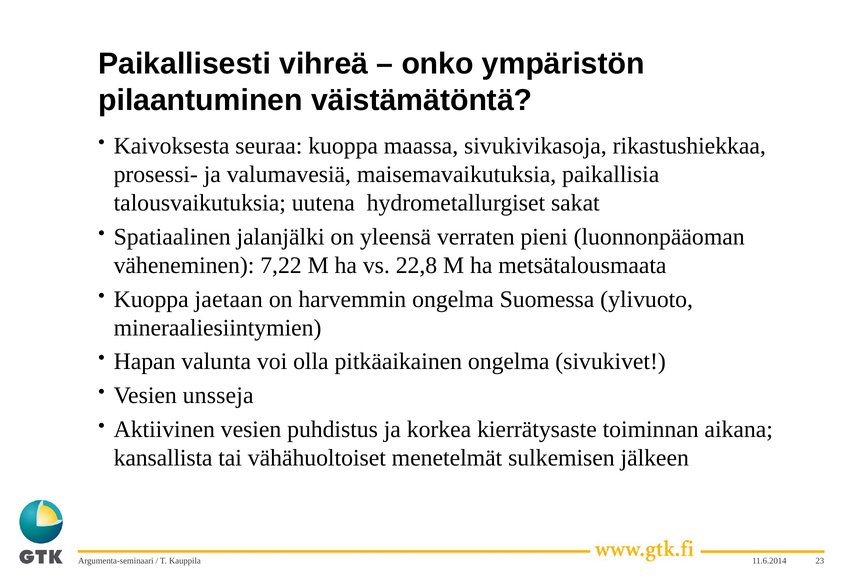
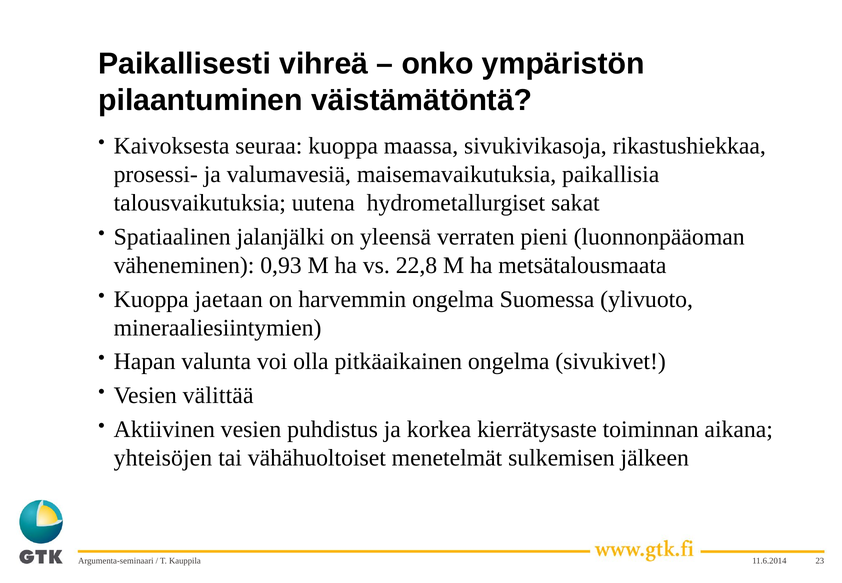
7,22: 7,22 -> 0,93
unsseja: unsseja -> välittää
kansallista: kansallista -> yhteisöjen
